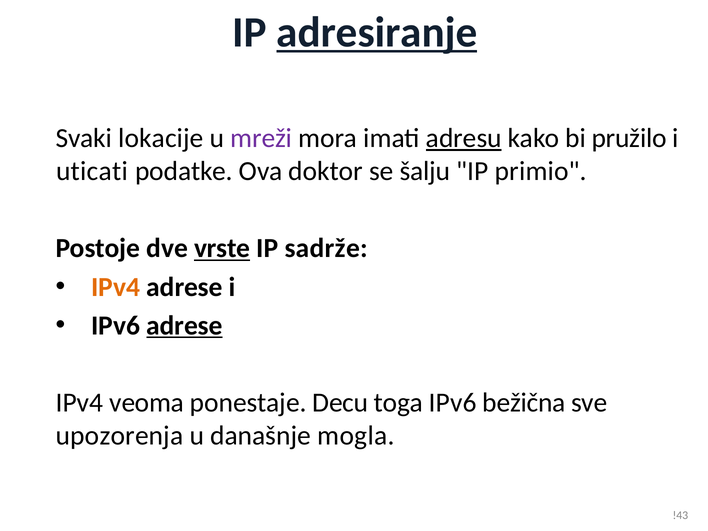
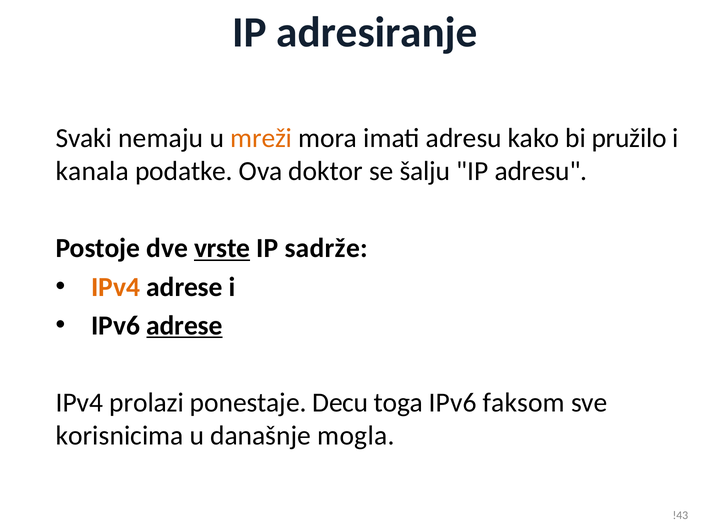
adresiranje underline: present -> none
lokacije: lokacije -> nemaju
mreži colour: purple -> orange
adresu at (464, 138) underline: present -> none
uticati: uticati -> kanala
IP primio: primio -> adresu
veoma: veoma -> prolazi
bežična: bežična -> faksom
upozorenja: upozorenja -> korisnicima
